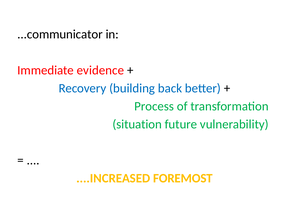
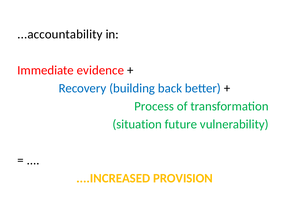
...communicator: ...communicator -> ...accountability
FOREMOST: FOREMOST -> PROVISION
